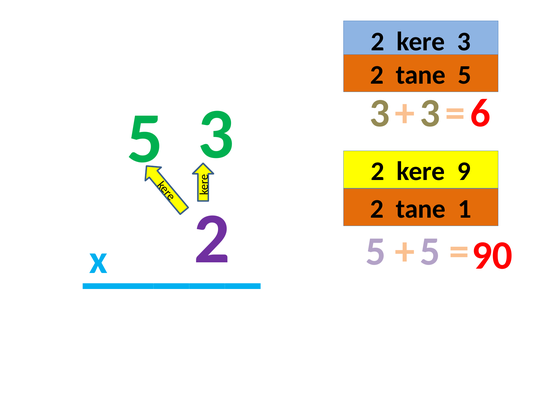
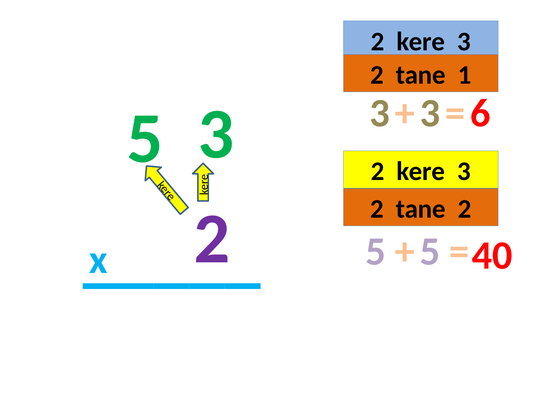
tane 5: 5 -> 1
9 at (464, 171): 9 -> 3
tane 1: 1 -> 2
90: 90 -> 40
